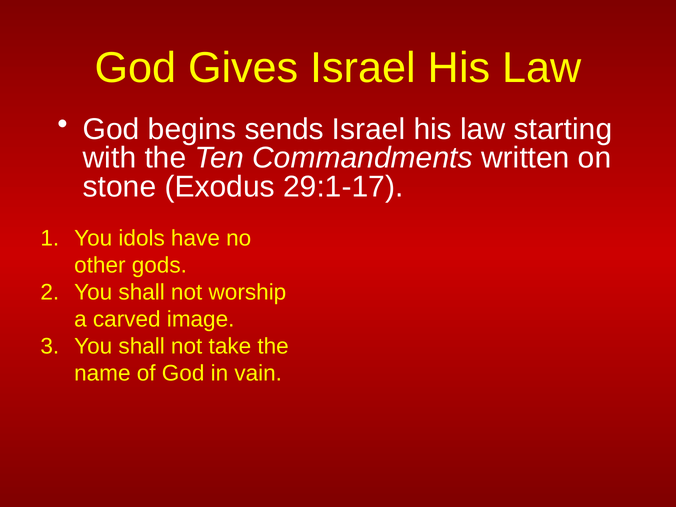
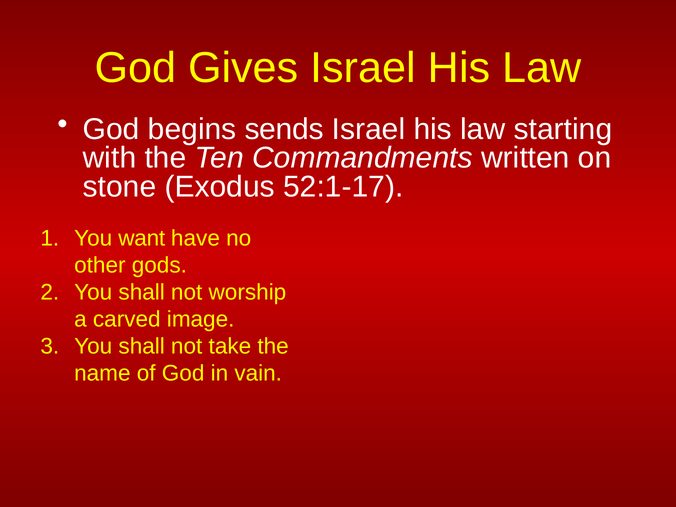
29:1-17: 29:1-17 -> 52:1-17
idols: idols -> want
